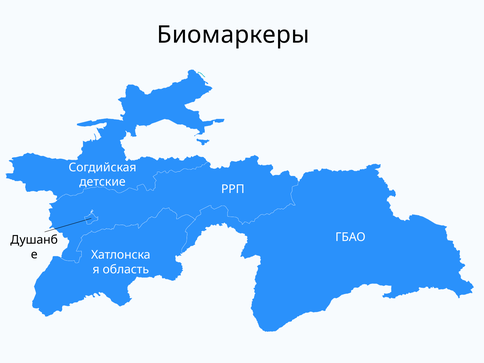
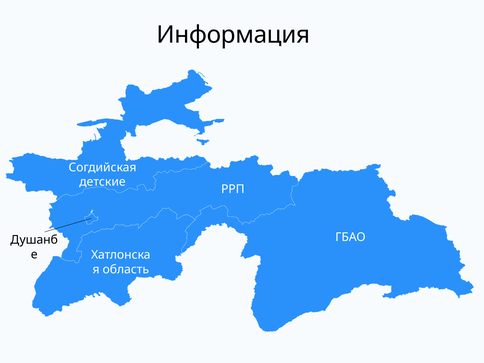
Биомаркеры: Биомаркеры -> Информация
